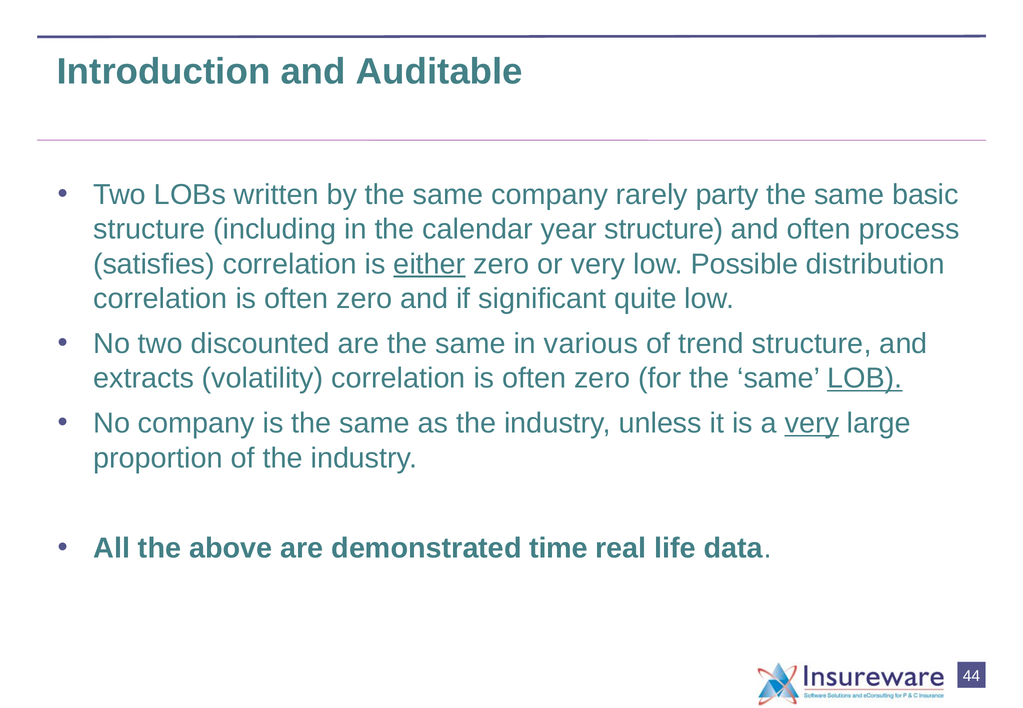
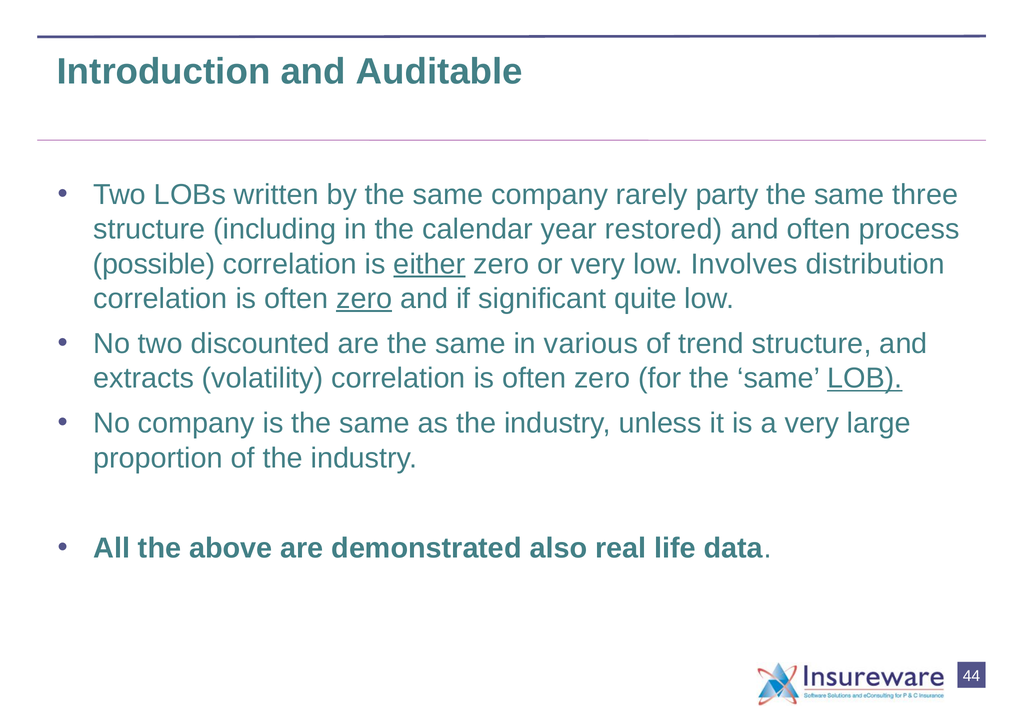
basic: basic -> three
year structure: structure -> restored
satisfies: satisfies -> possible
Possible: Possible -> Involves
zero at (364, 299) underline: none -> present
very at (812, 424) underline: present -> none
time: time -> also
